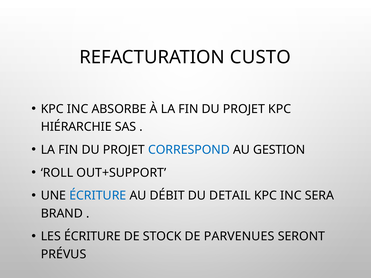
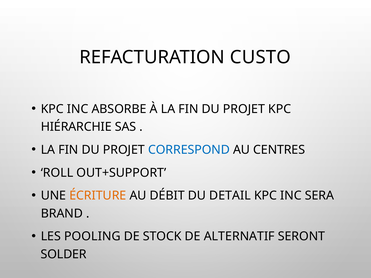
GESTION: GESTION -> CENTRES
ÉCRITURE at (98, 196) colour: blue -> orange
LES ÉCRITURE: ÉCRITURE -> POOLING
PARVENUES: PARVENUES -> ALTERNATIF
PRÉVUS: PRÉVUS -> SOLDER
